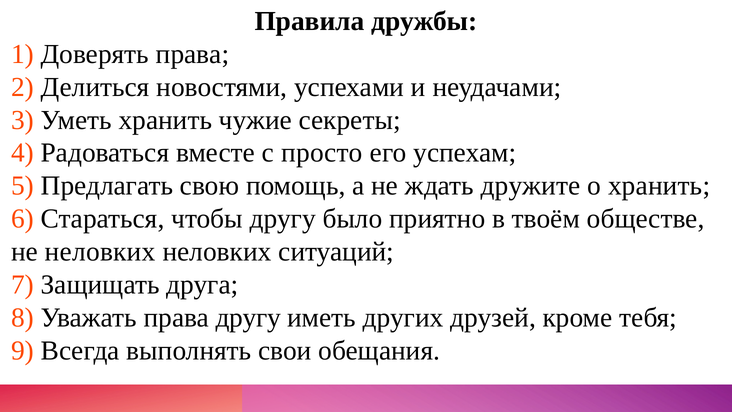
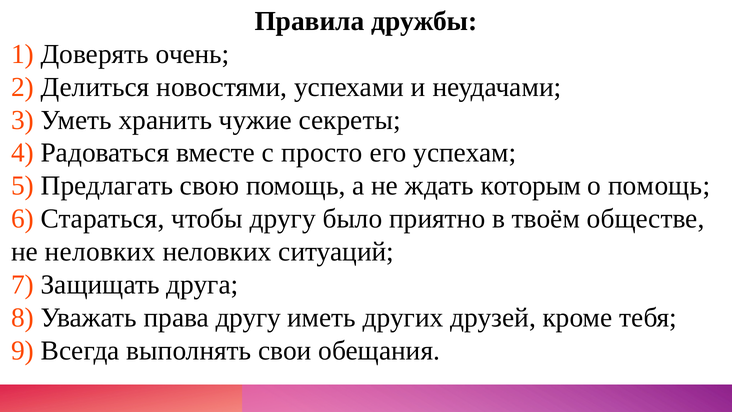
Доверять права: права -> очень
дружите: дружите -> которым
о хранить: хранить -> помощь
